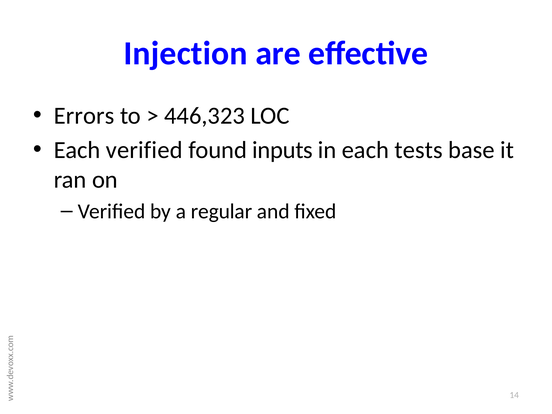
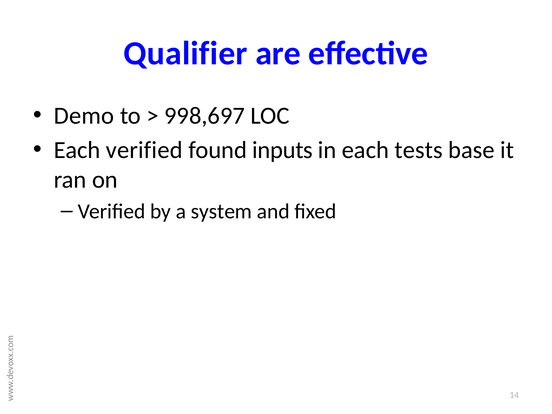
Injection: Injection -> Qualifier
Errors: Errors -> Demo
446,323: 446,323 -> 998,697
regular: regular -> system
